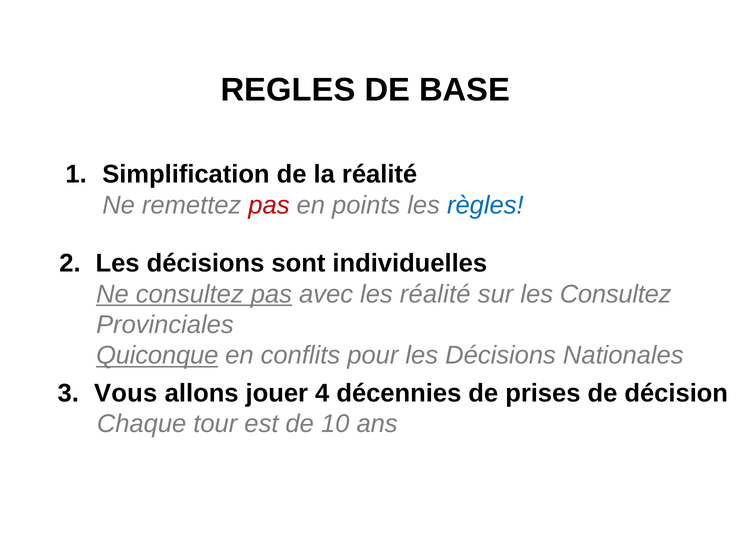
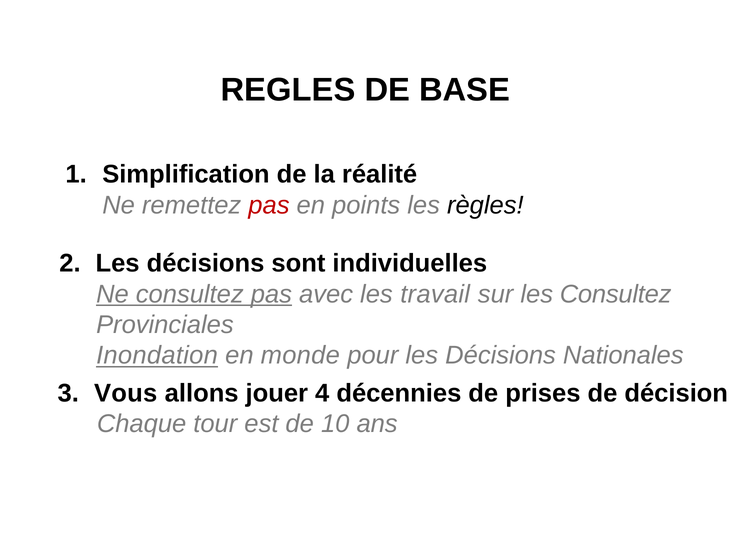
règles colour: blue -> black
les réalité: réalité -> travail
Quiconque: Quiconque -> Inondation
conflits: conflits -> monde
